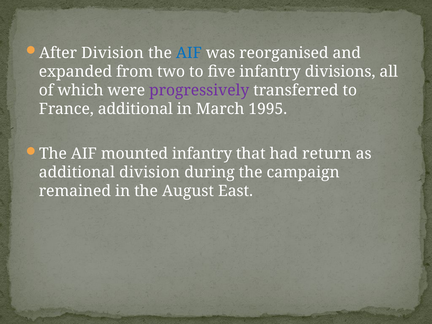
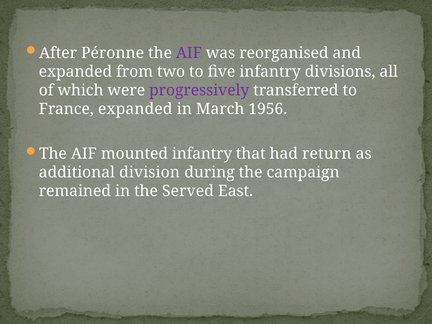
After Division: Division -> Péronne
AIF at (189, 53) colour: blue -> purple
France additional: additional -> expanded
1995: 1995 -> 1956
August: August -> Served
